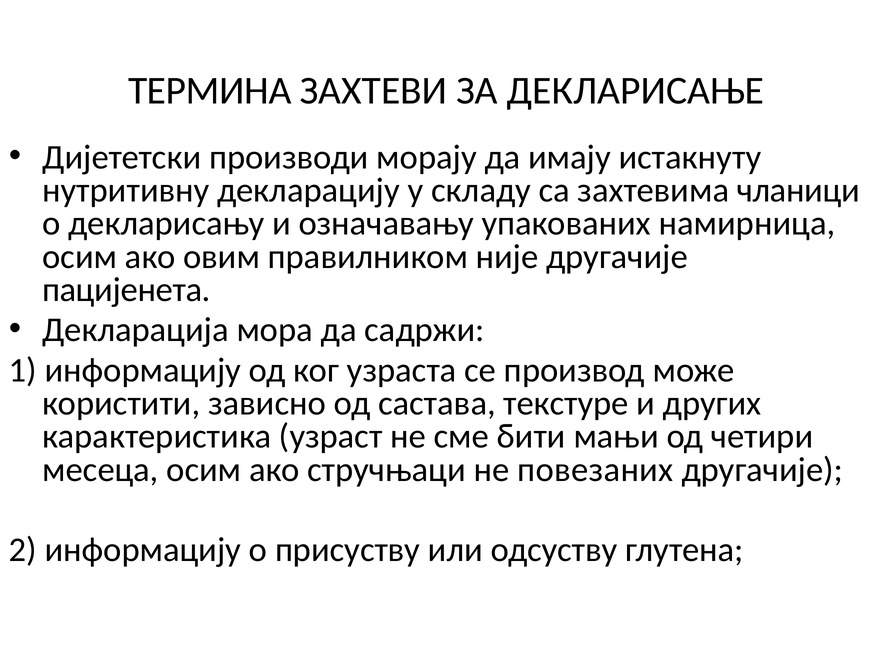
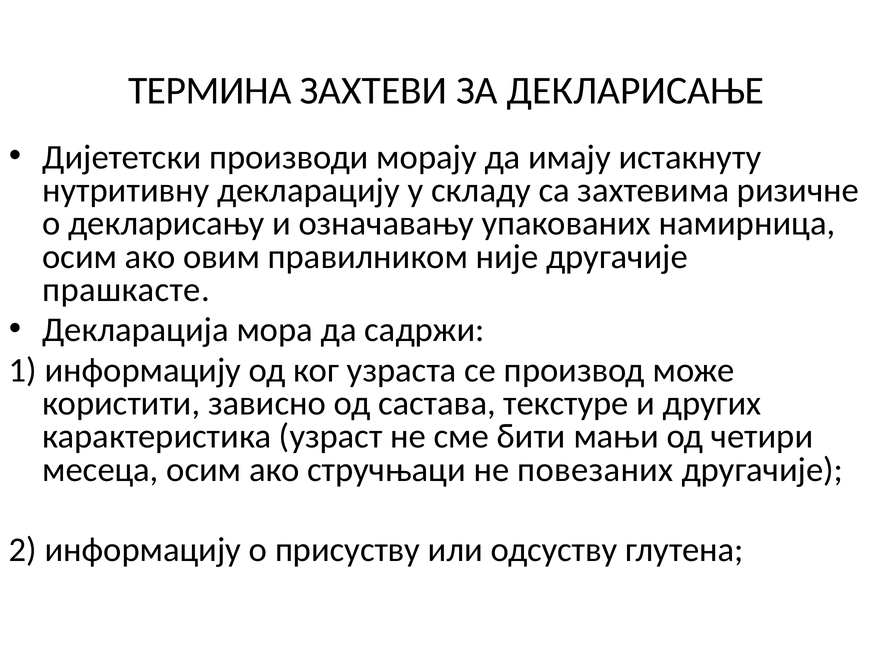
чланици: чланици -> ризичне
пацијенета: пацијенета -> прашкасте
